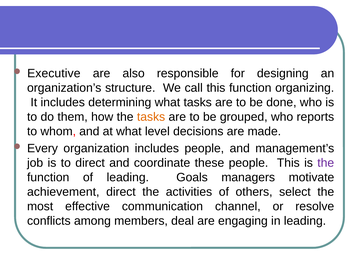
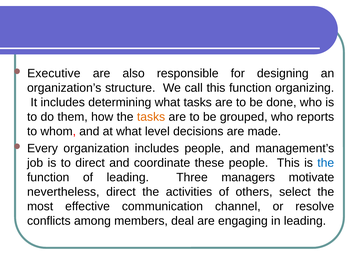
the at (326, 163) colour: purple -> blue
Goals: Goals -> Three
achievement: achievement -> nevertheless
